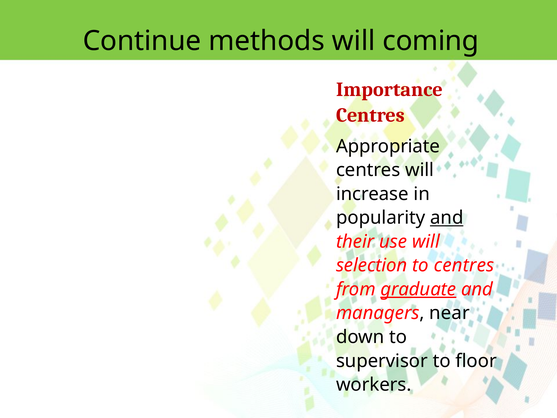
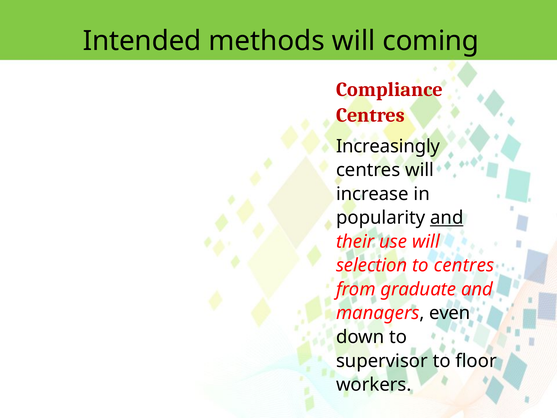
Continue: Continue -> Intended
Importance: Importance -> Compliance
Appropriate: Appropriate -> Increasingly
graduate underline: present -> none
near: near -> even
